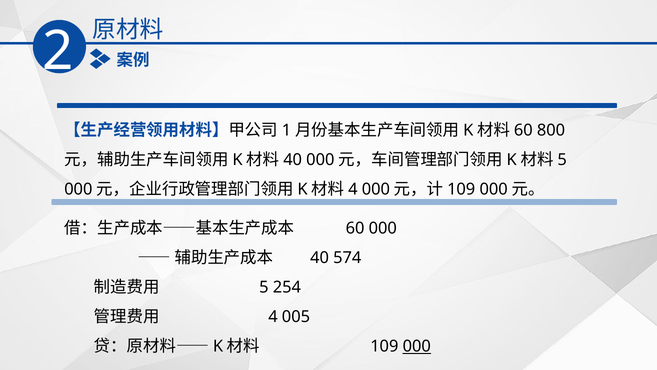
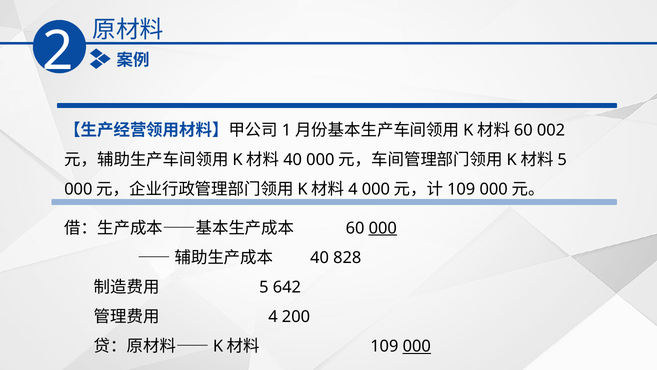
800: 800 -> 002
000 at (383, 228) underline: none -> present
574: 574 -> 828
254: 254 -> 642
005: 005 -> 200
